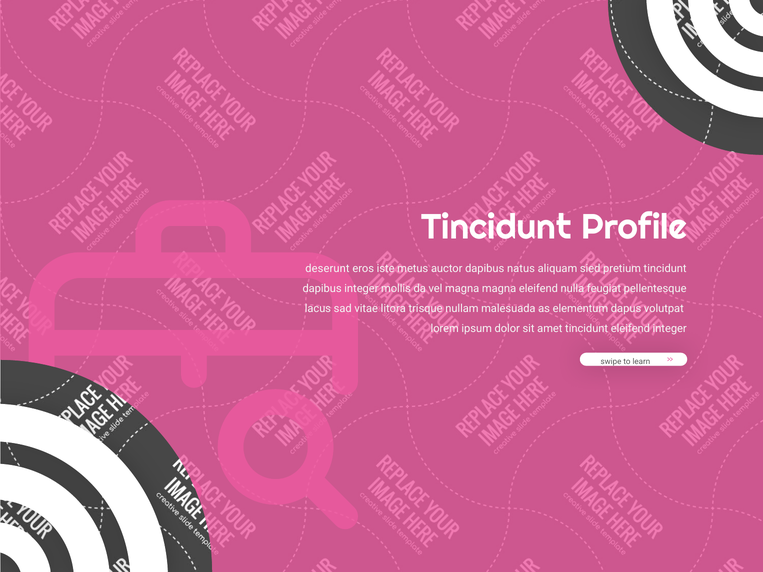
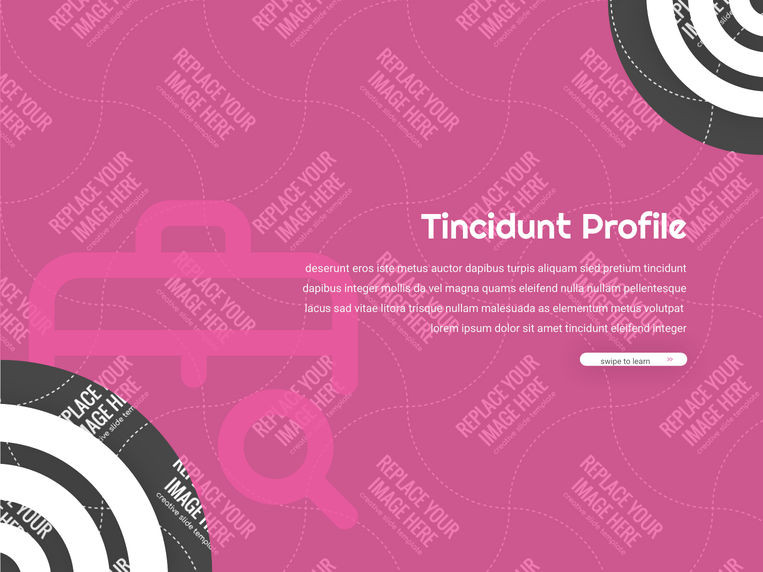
natus: natus -> turpis
magna magna: magna -> quams
nulla feugiat: feugiat -> nullam
elementum dapus: dapus -> metus
